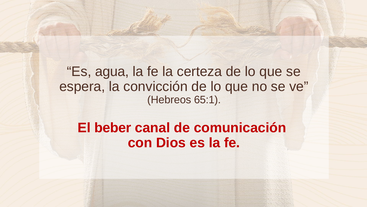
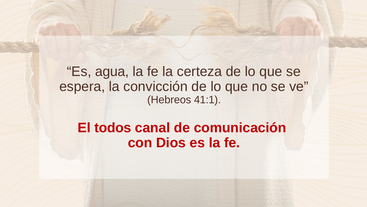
65:1: 65:1 -> 41:1
beber: beber -> todos
